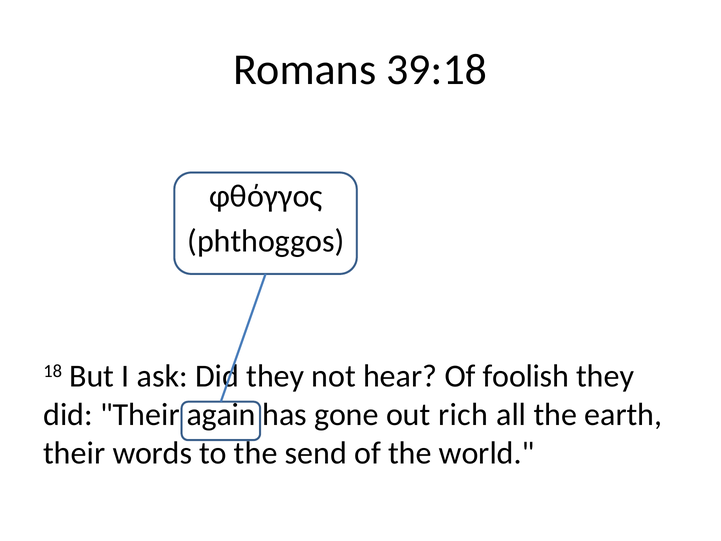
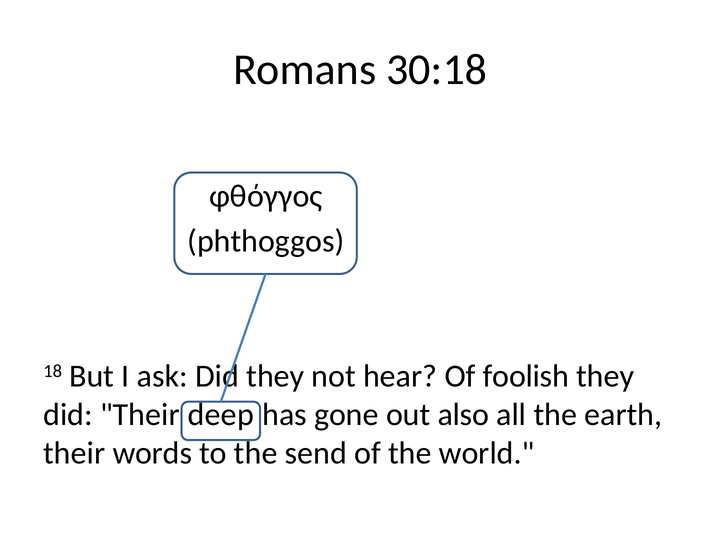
39:18: 39:18 -> 30:18
again: again -> deep
rich: rich -> also
